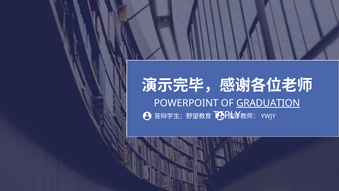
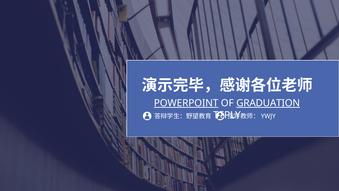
POWERPOINT underline: none -> present
